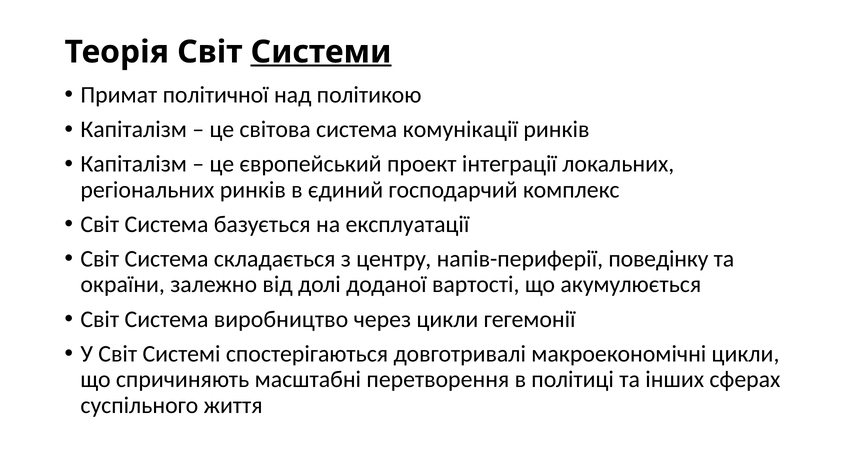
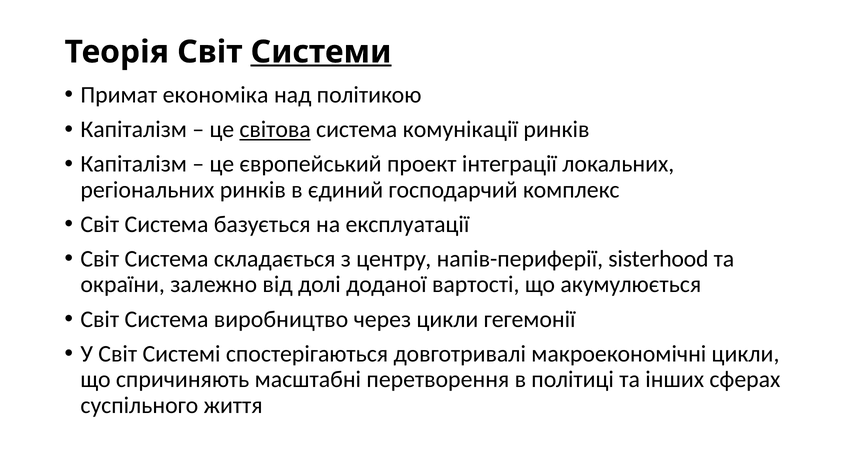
політичної: політичної -> економіка
світова underline: none -> present
поведінку: поведінку -> sisterhood
